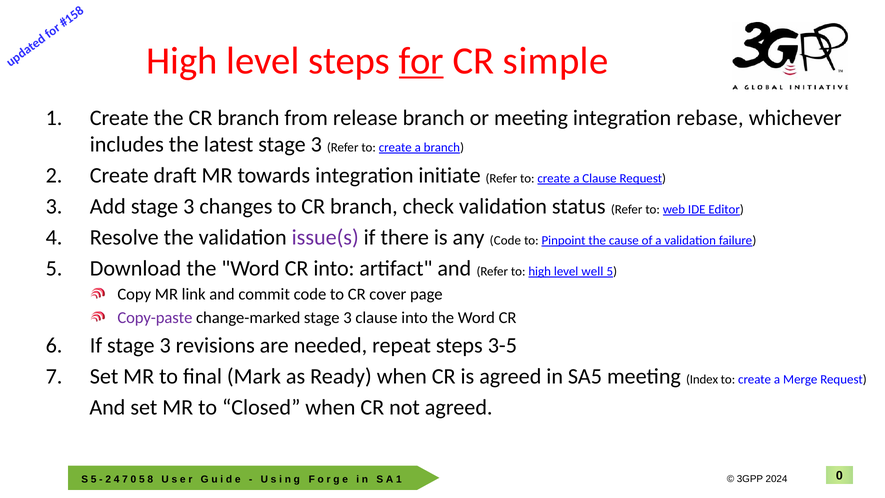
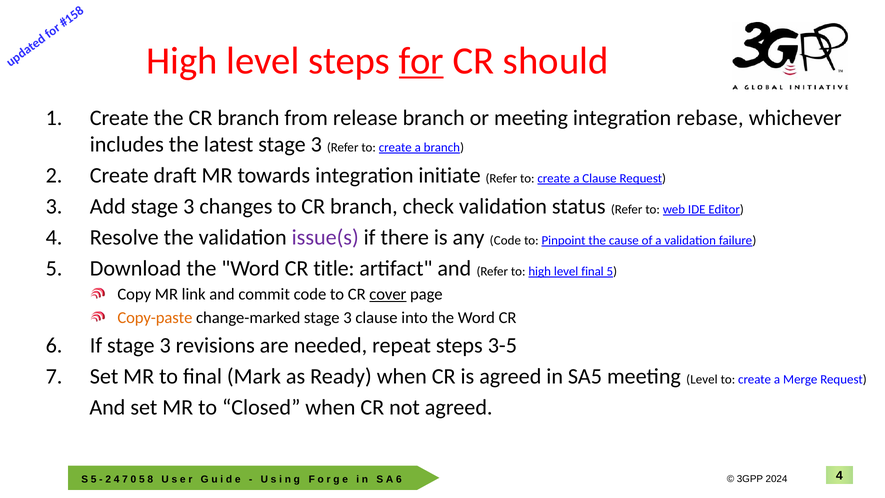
simple: simple -> should
CR into: into -> title
level well: well -> final
cover underline: none -> present
Copy-paste colour: purple -> orange
meeting Index: Index -> Level
0 at (839, 475): 0 -> 4
A 1: 1 -> 6
